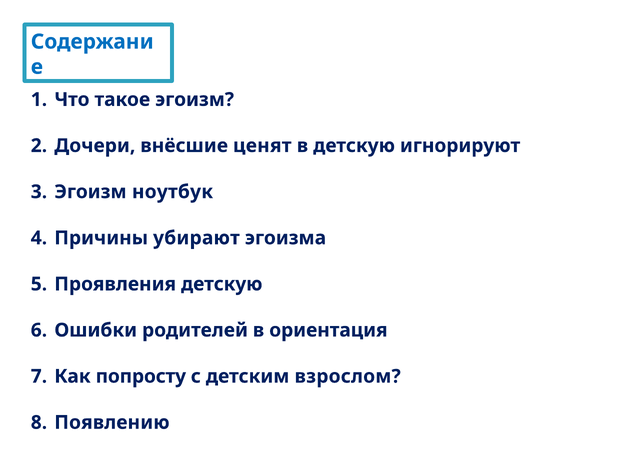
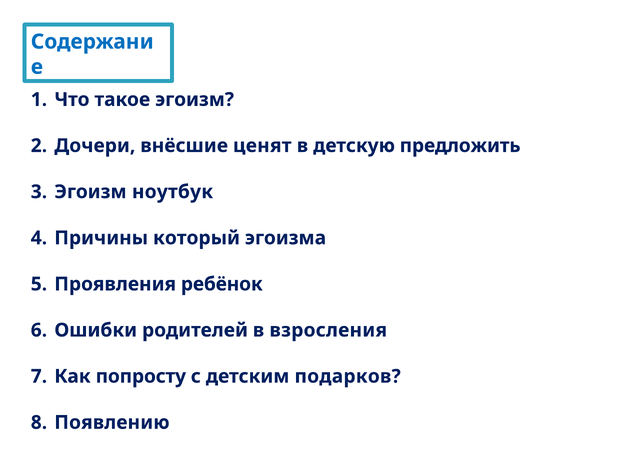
игнорируют: игнорируют -> предложить
убирают: убирают -> который
Проявления детскую: детскую -> ребёнок
ориентация: ориентация -> взросления
взрослом: взрослом -> подарков
